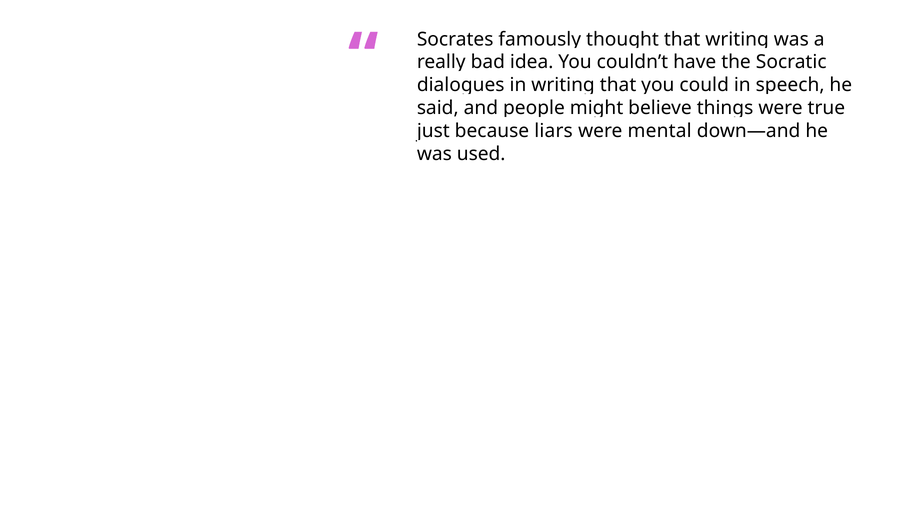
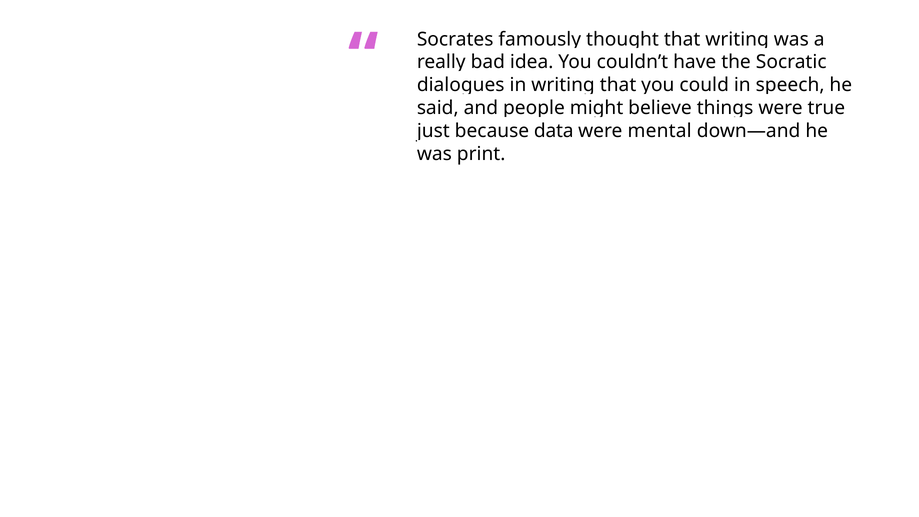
liars: liars -> data
used: used -> print
